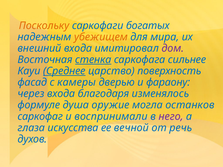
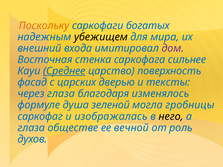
убежищем colour: orange -> black
стенка underline: present -> none
камеры: камеры -> царских
фараону: фараону -> тексты
через входа: входа -> глаза
оружие: оружие -> зеленой
останков: останков -> гробницы
воспринимали: воспринимали -> изображалась
нeгo colour: purple -> black
искусства: искусства -> обществе
речь: речь -> роль
